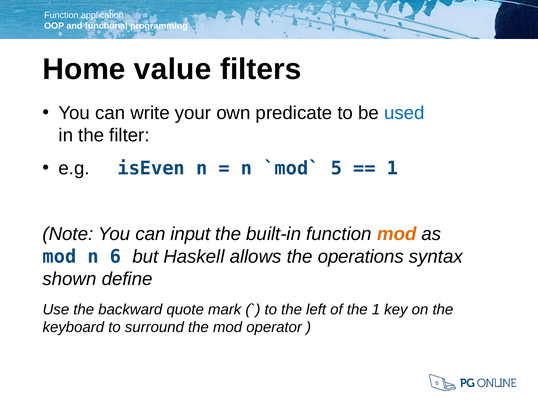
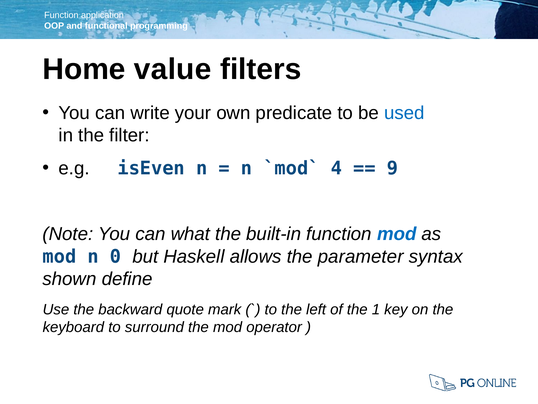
5: 5 -> 4
1 at (393, 168): 1 -> 9
input: input -> what
mod at (397, 234) colour: orange -> blue
6: 6 -> 0
operations: operations -> parameter
